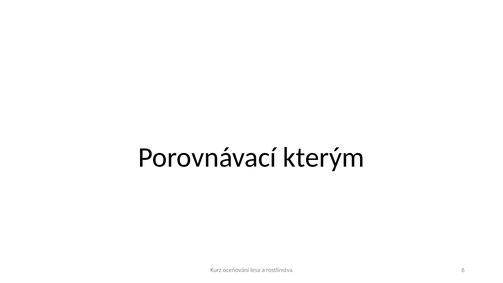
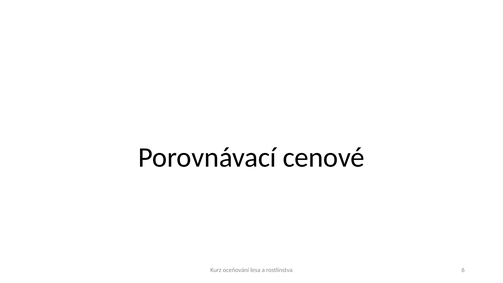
kterým: kterým -> cenové
